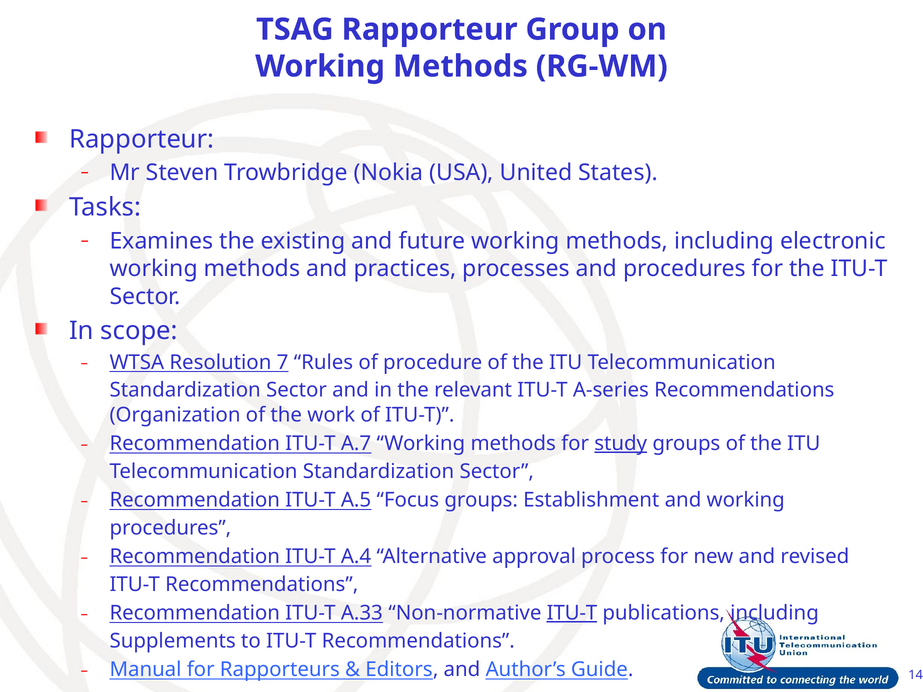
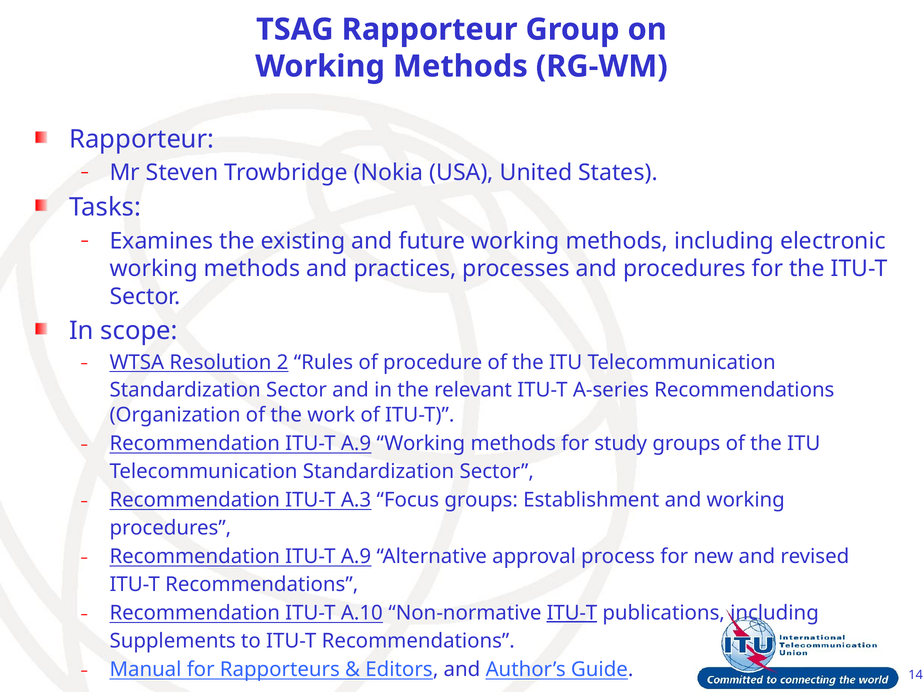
7: 7 -> 2
A.7 at (356, 444): A.7 -> A.9
study underline: present -> none
A.5: A.5 -> A.3
A.4 at (356, 557): A.4 -> A.9
A.33: A.33 -> A.10
